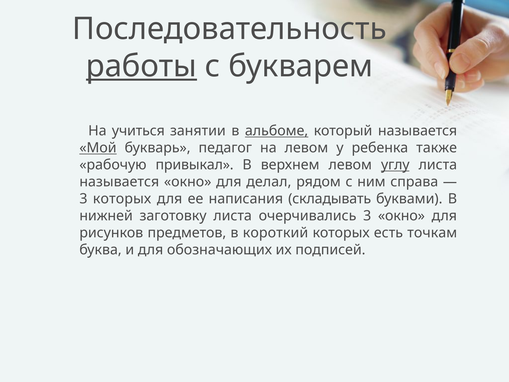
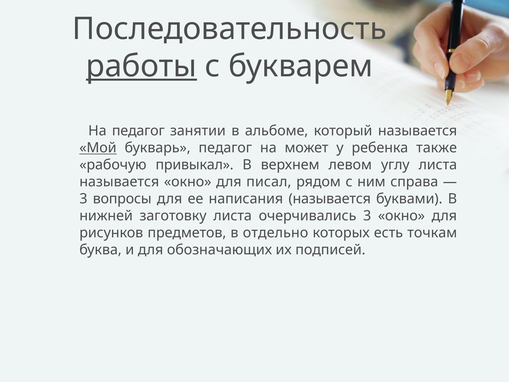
На учиться: учиться -> педагог
альбоме underline: present -> none
на левом: левом -> может
углу underline: present -> none
делал: делал -> писал
3 которых: которых -> вопросы
написания складывать: складывать -> называется
короткий: короткий -> отдельно
